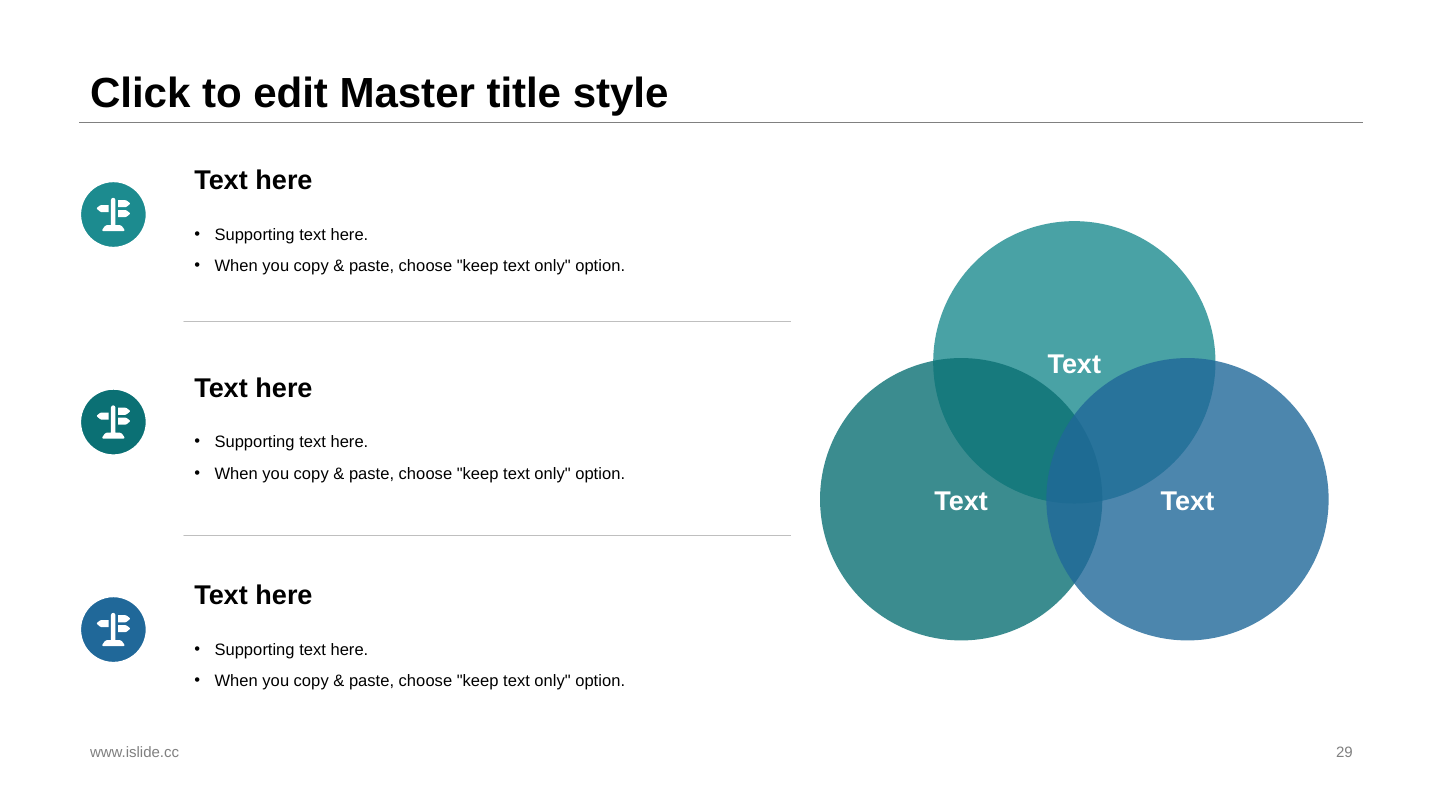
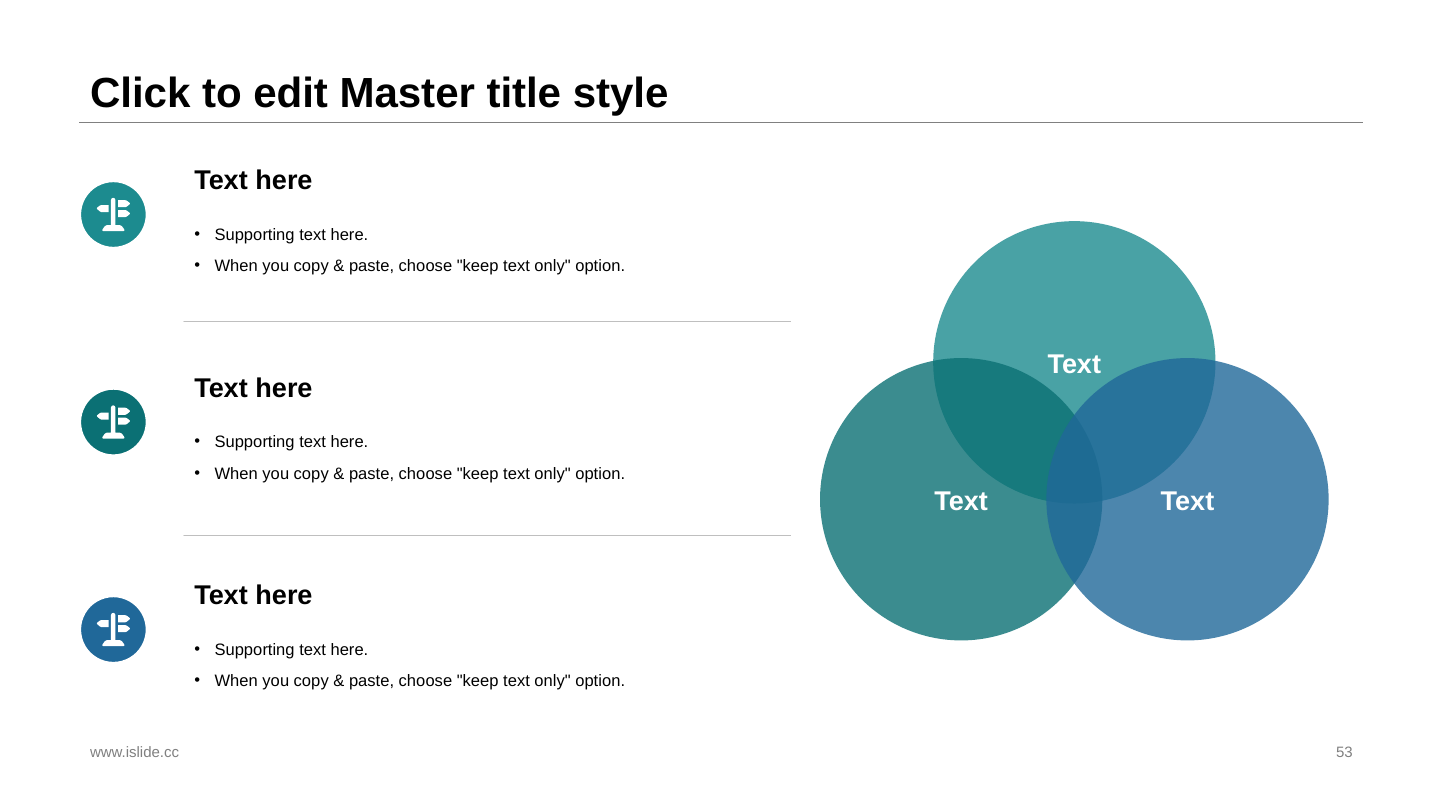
29: 29 -> 53
